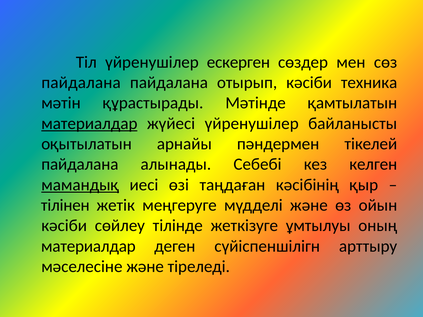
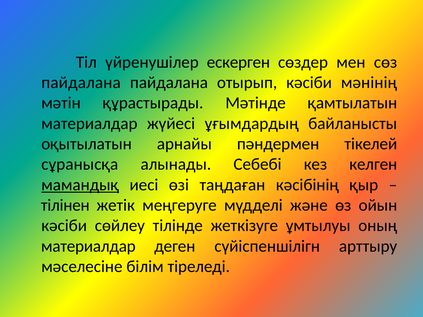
техника: техника -> мәнінің
материалдар at (89, 124) underline: present -> none
жүйесі үйренушілер: үйренушілер -> ұғымдардың
пайдалана at (80, 164): пайдалана -> сұранысқа
мәселесіне және: және -> білім
